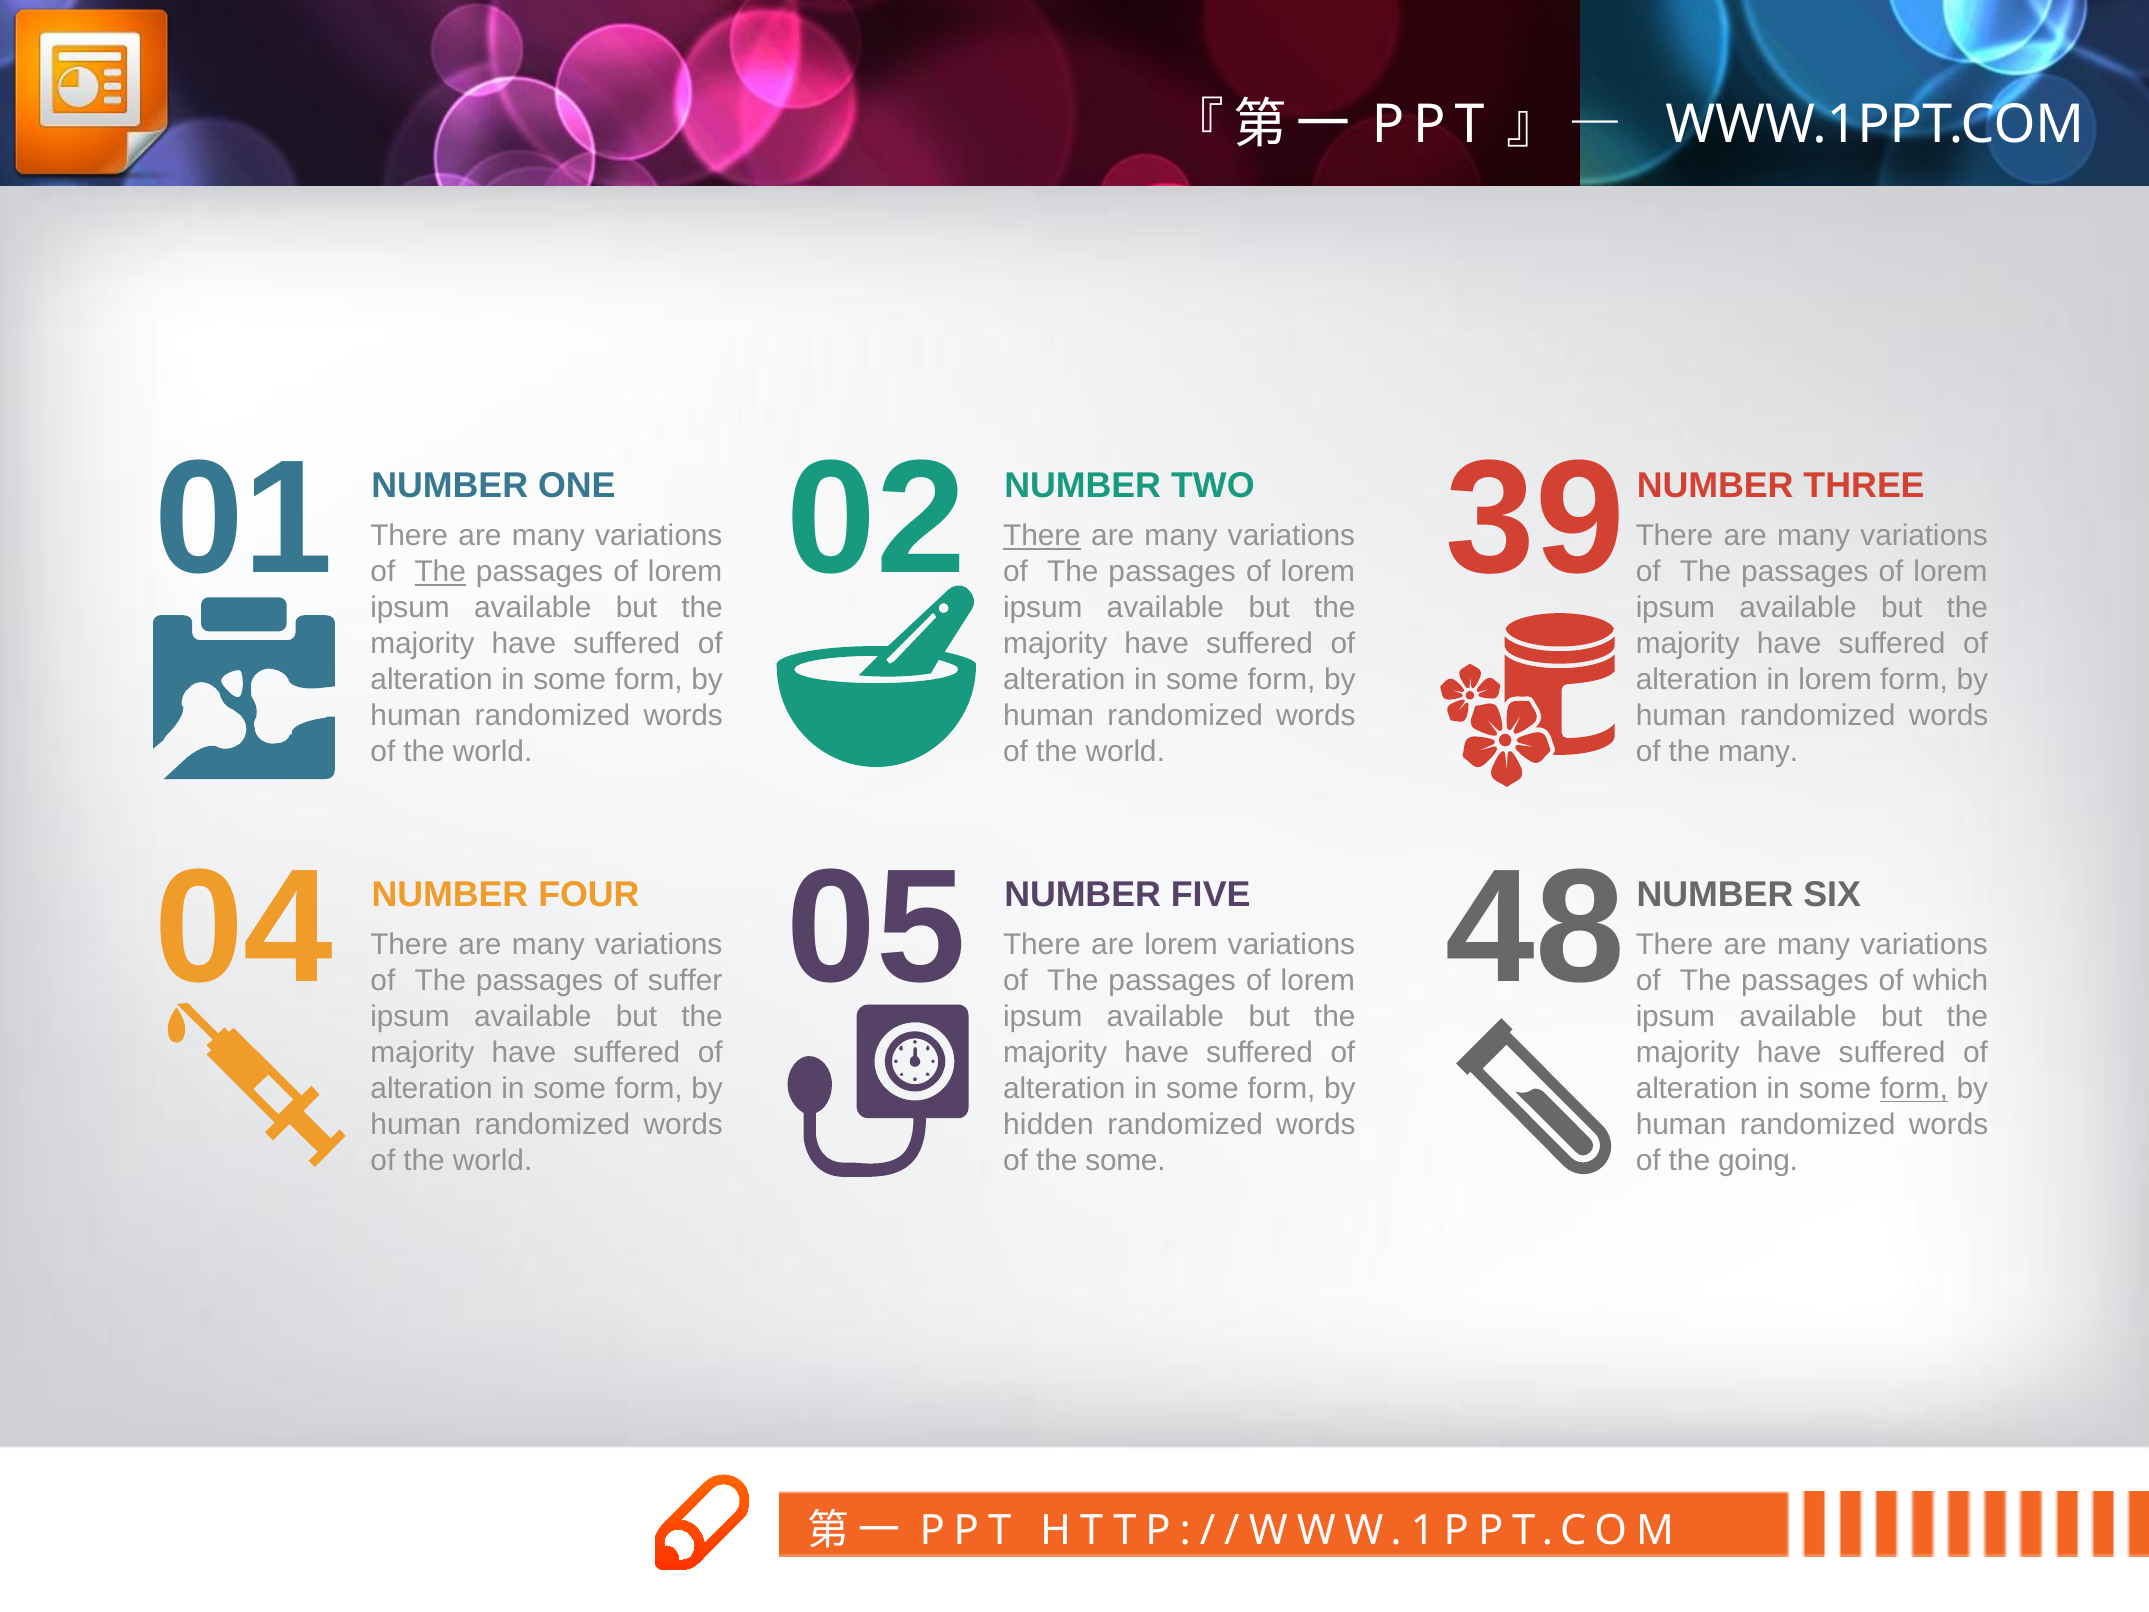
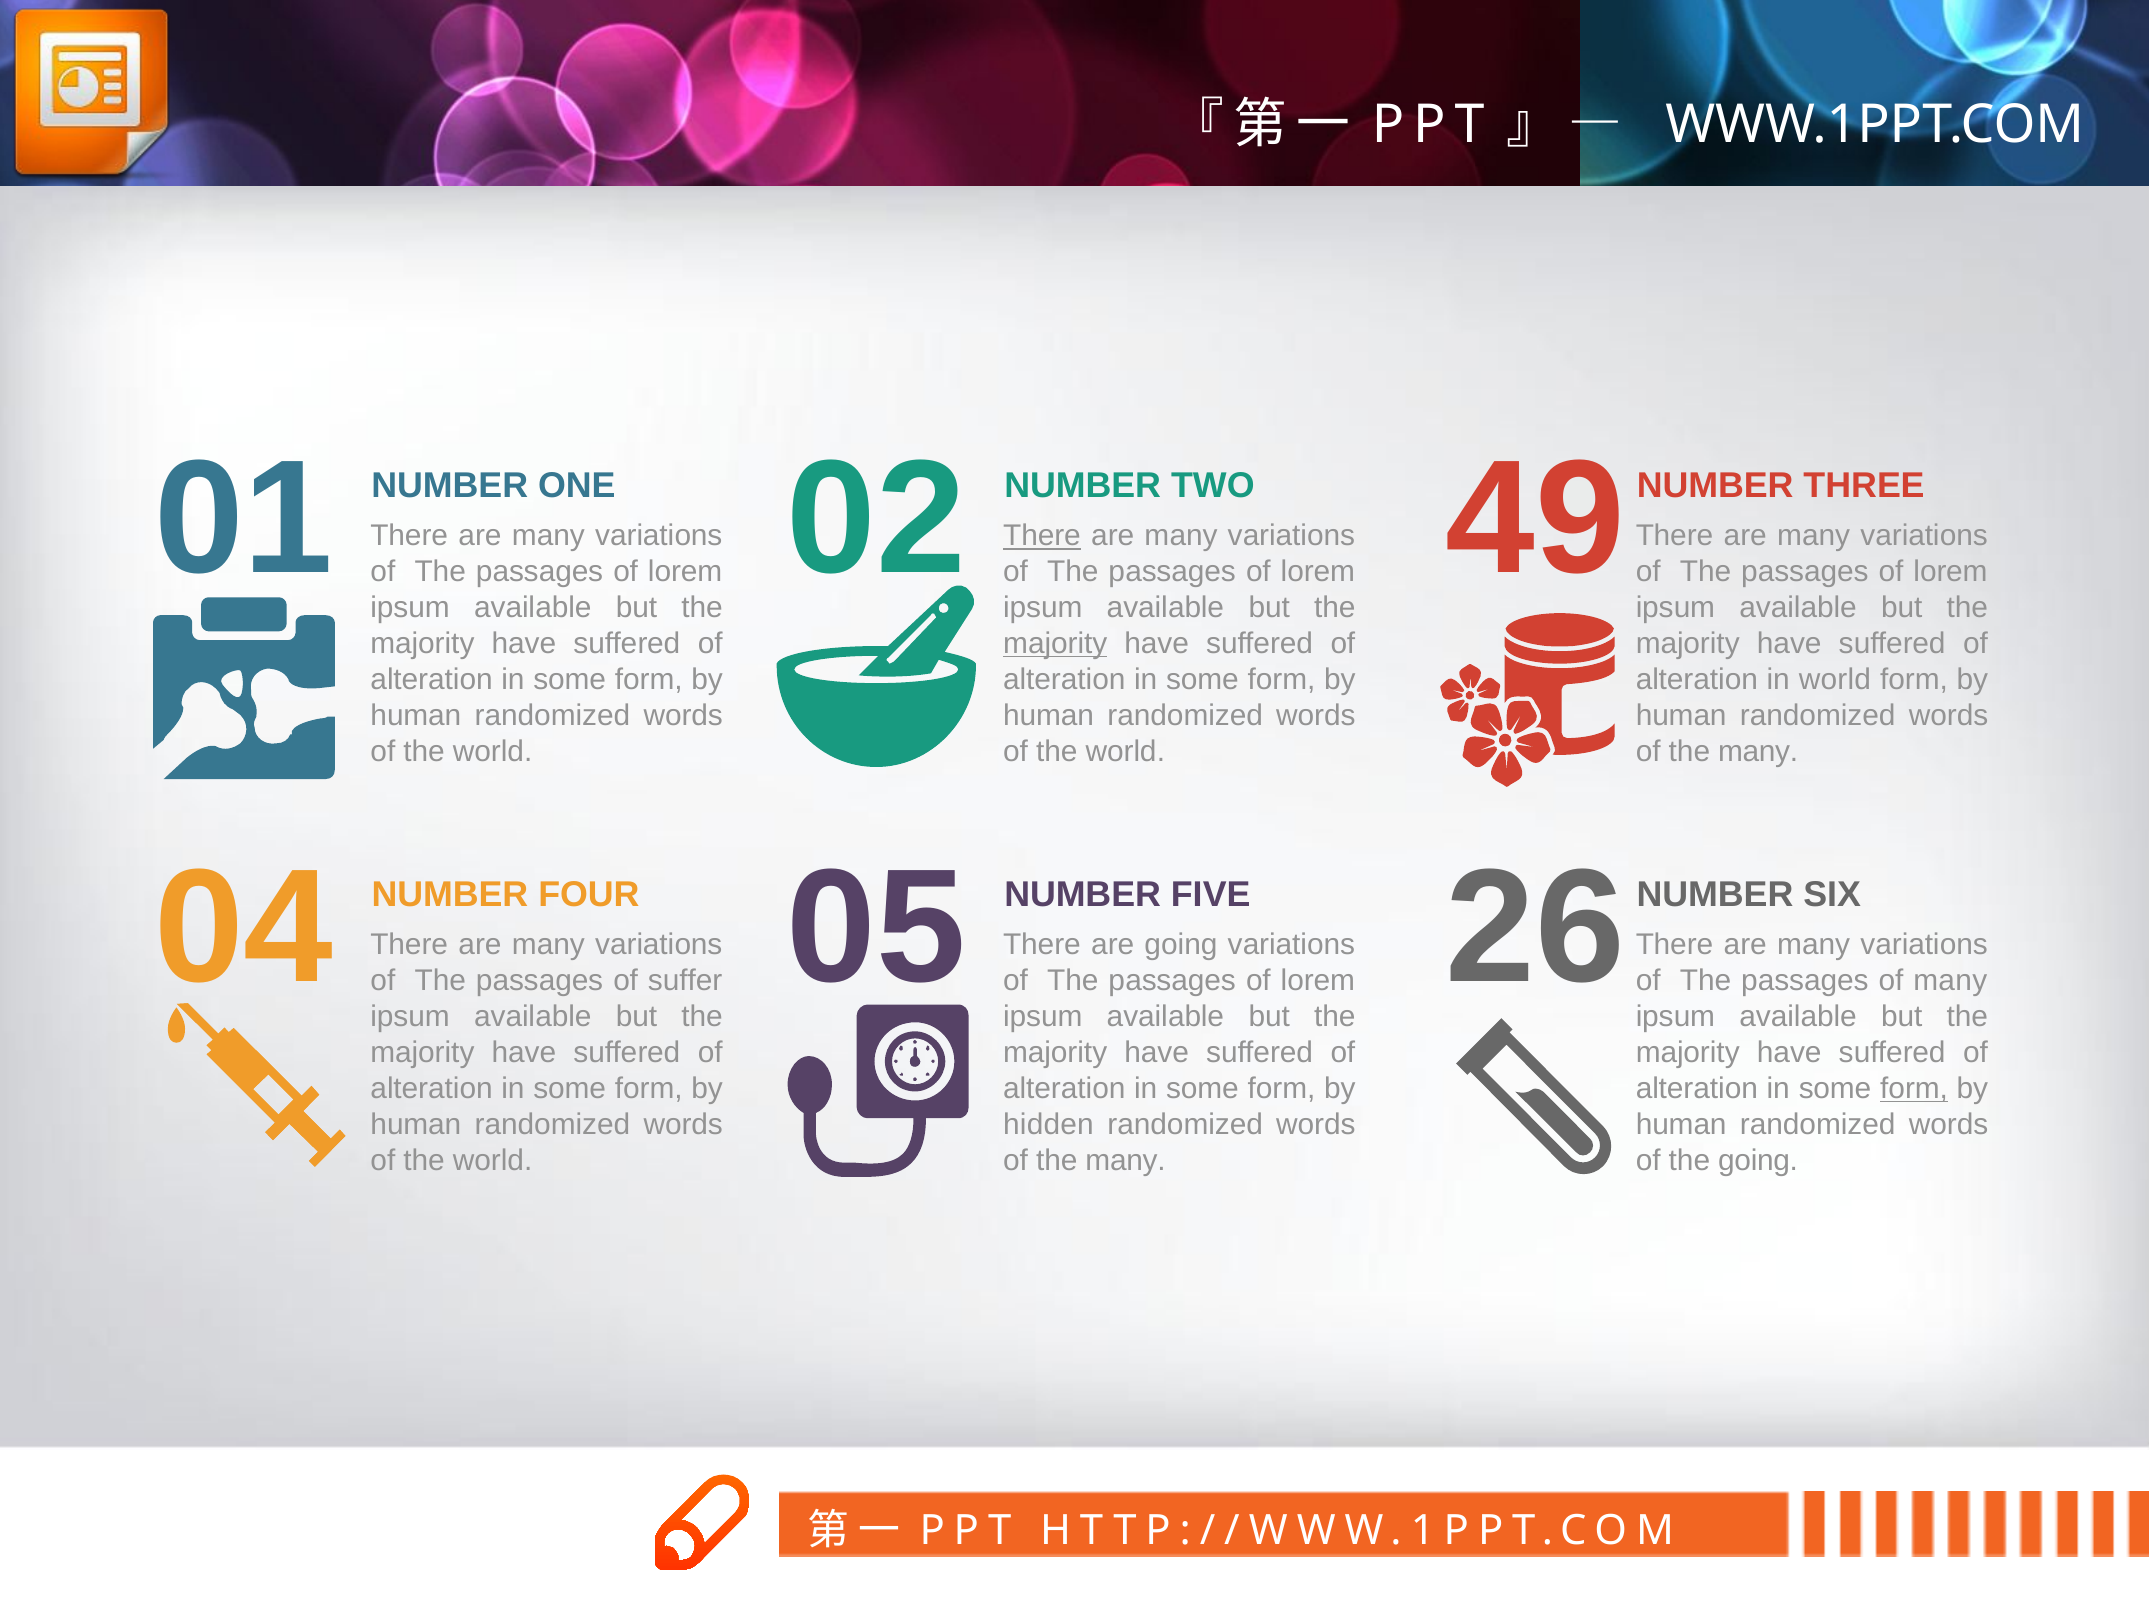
39: 39 -> 49
The at (440, 572) underline: present -> none
majority at (1055, 644) underline: none -> present
in lorem: lorem -> world
48: 48 -> 26
are lorem: lorem -> going
of which: which -> many
some at (1125, 1160): some -> many
